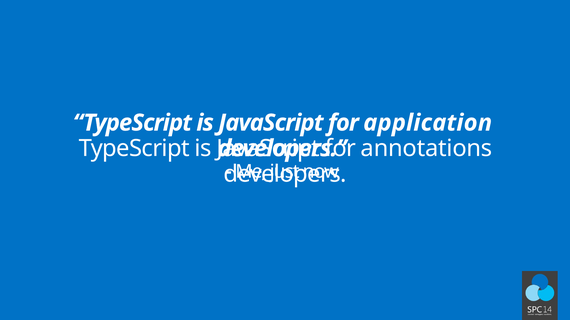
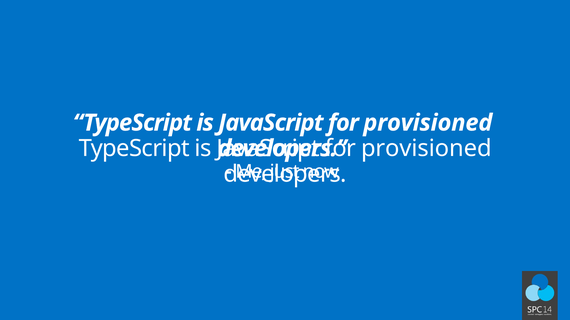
application at (428, 123): application -> provisioned
annotations at (426, 149): annotations -> provisioned
